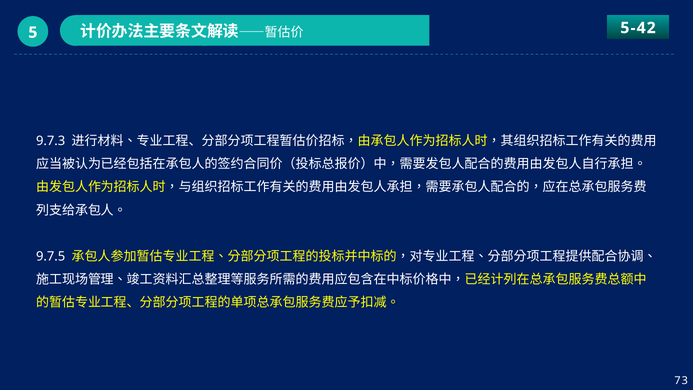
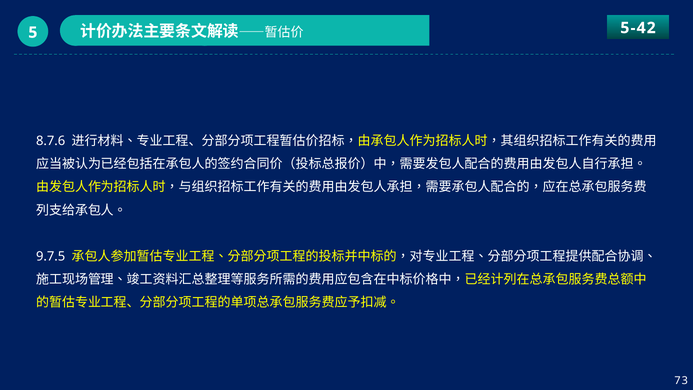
9.7.3: 9.7.3 -> 8.7.6
